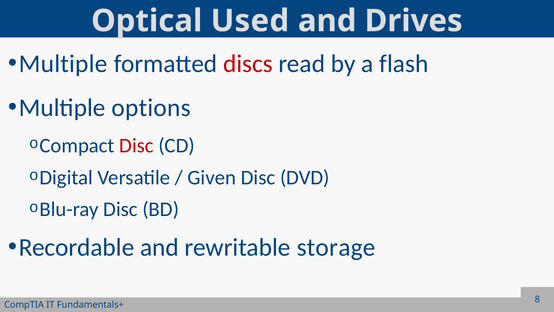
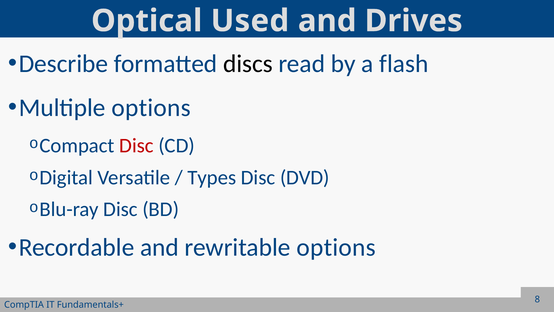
Multiple at (63, 64): Multiple -> Describe
discs colour: red -> black
Given: Given -> Types
rewritable storage: storage -> options
